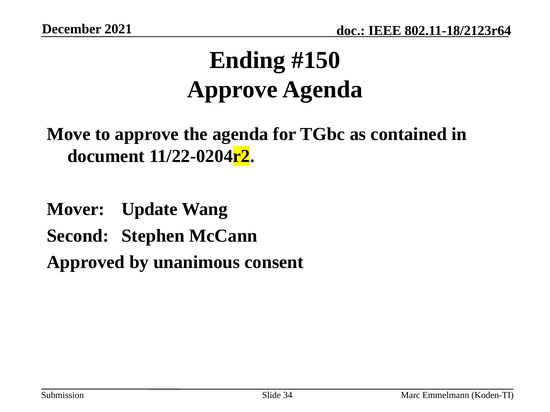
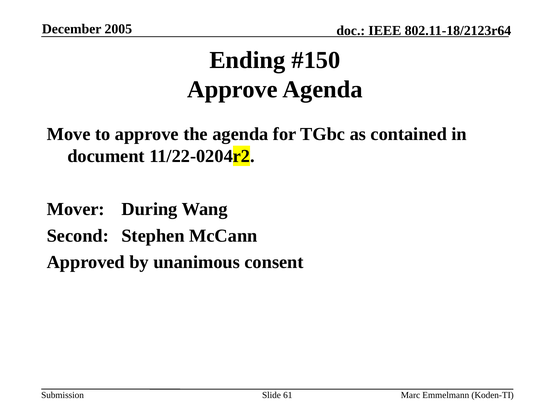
2021: 2021 -> 2005
Update: Update -> During
34: 34 -> 61
